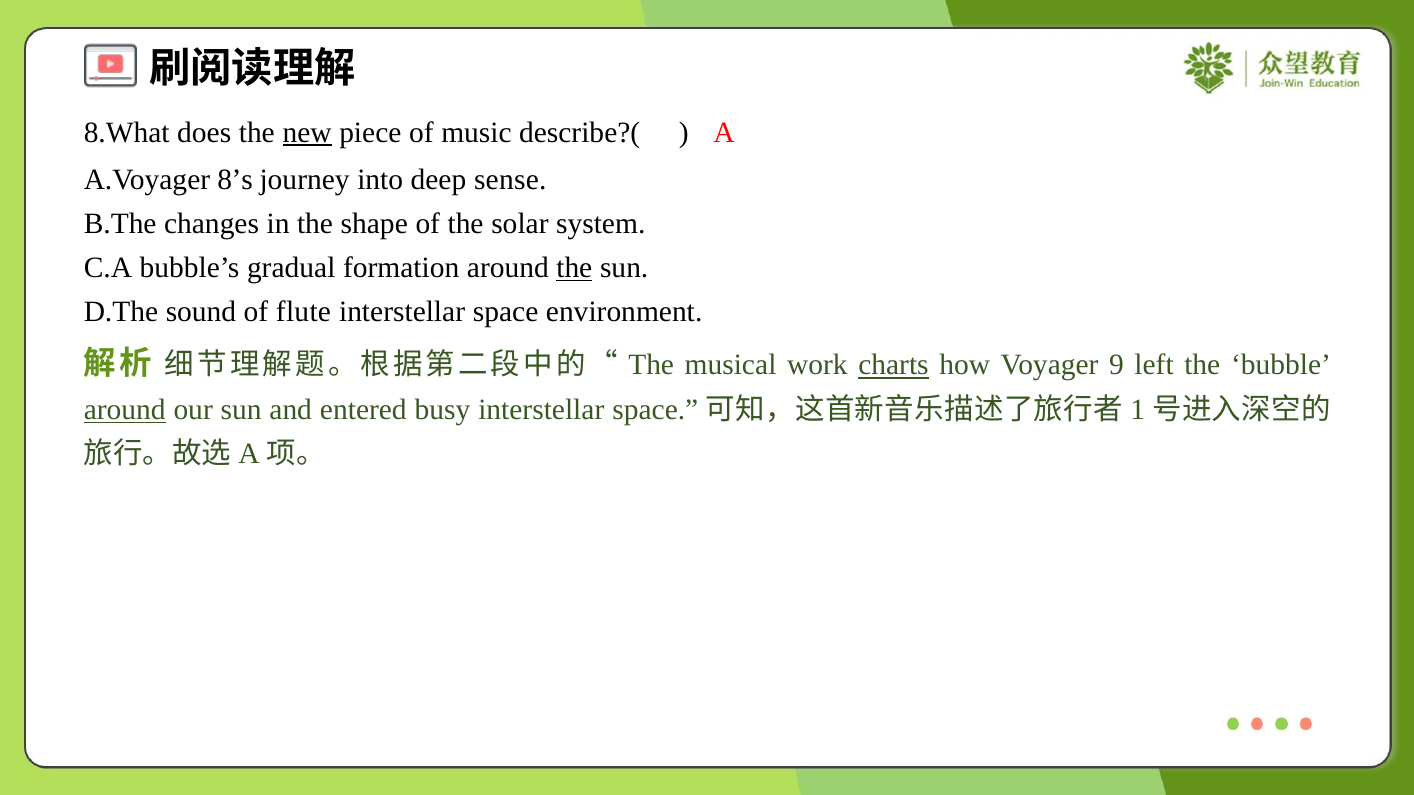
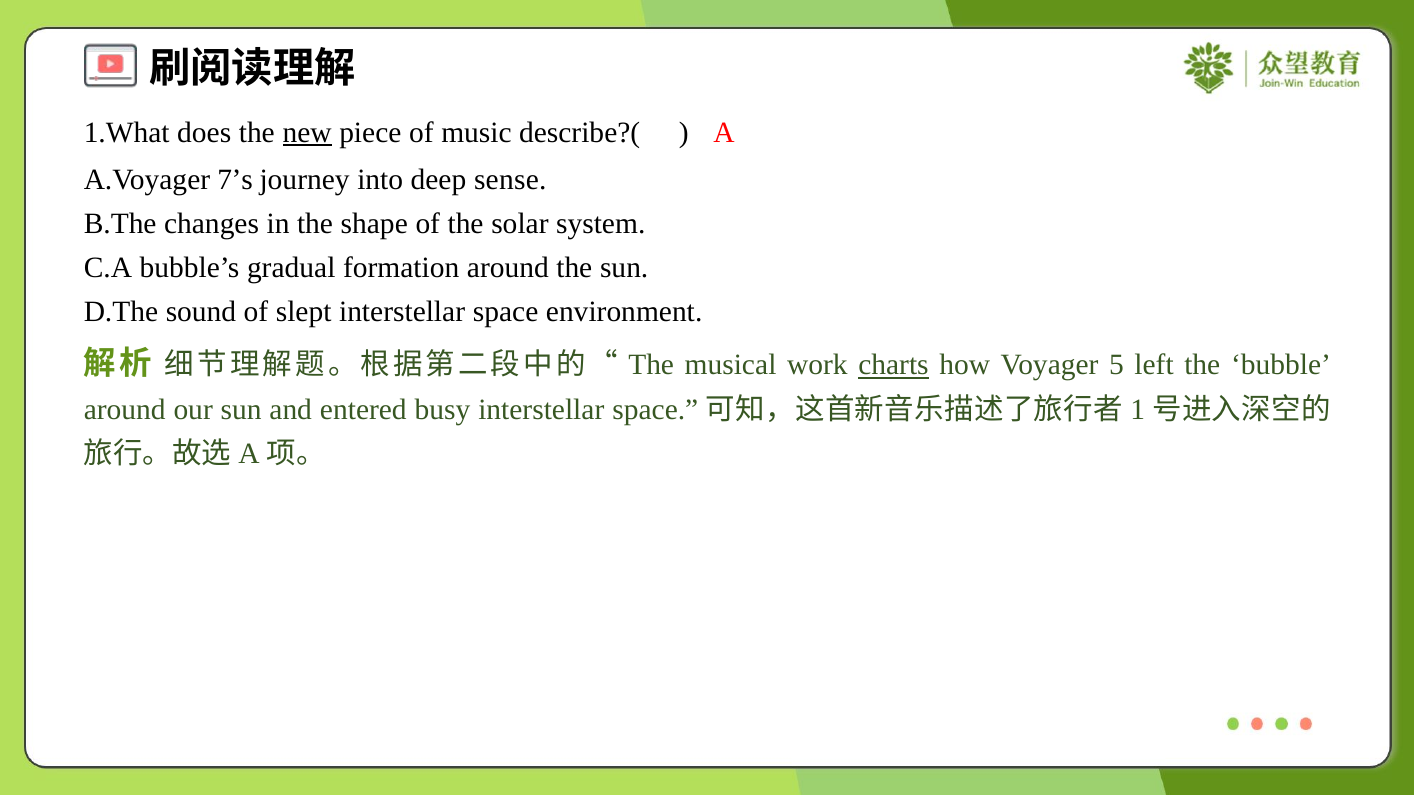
8.What: 8.What -> 1.What
8’s: 8’s -> 7’s
the at (574, 268) underline: present -> none
flute: flute -> slept
9: 9 -> 5
around at (125, 410) underline: present -> none
